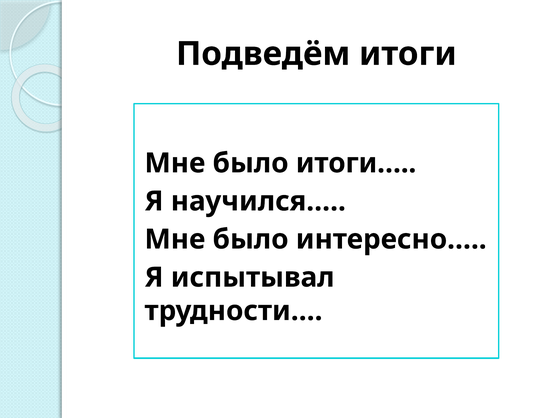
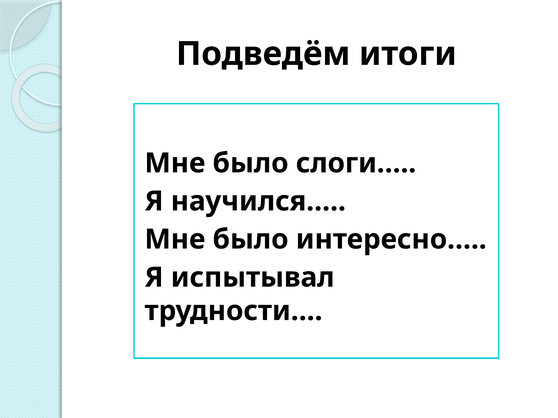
итоги…: итоги… -> слоги…
